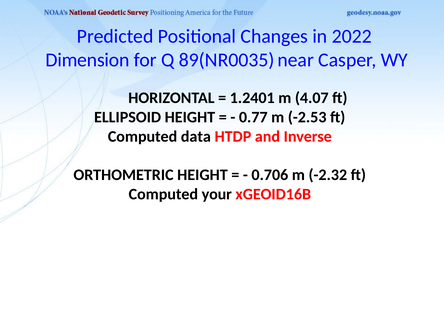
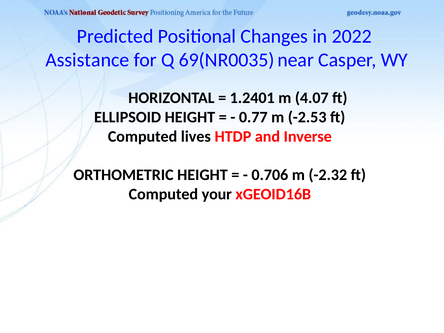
Dimension: Dimension -> Assistance
89(NR0035: 89(NR0035 -> 69(NR0035
data: data -> lives
